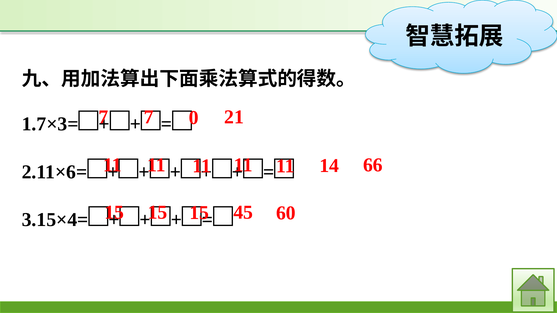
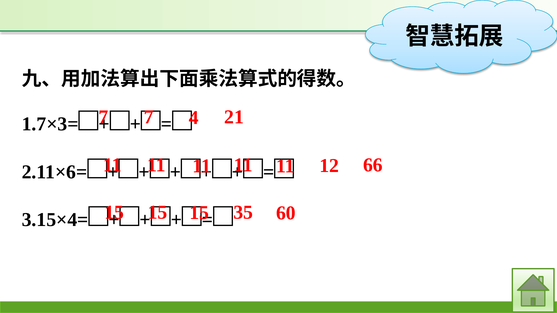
0: 0 -> 4
14: 14 -> 12
45: 45 -> 35
